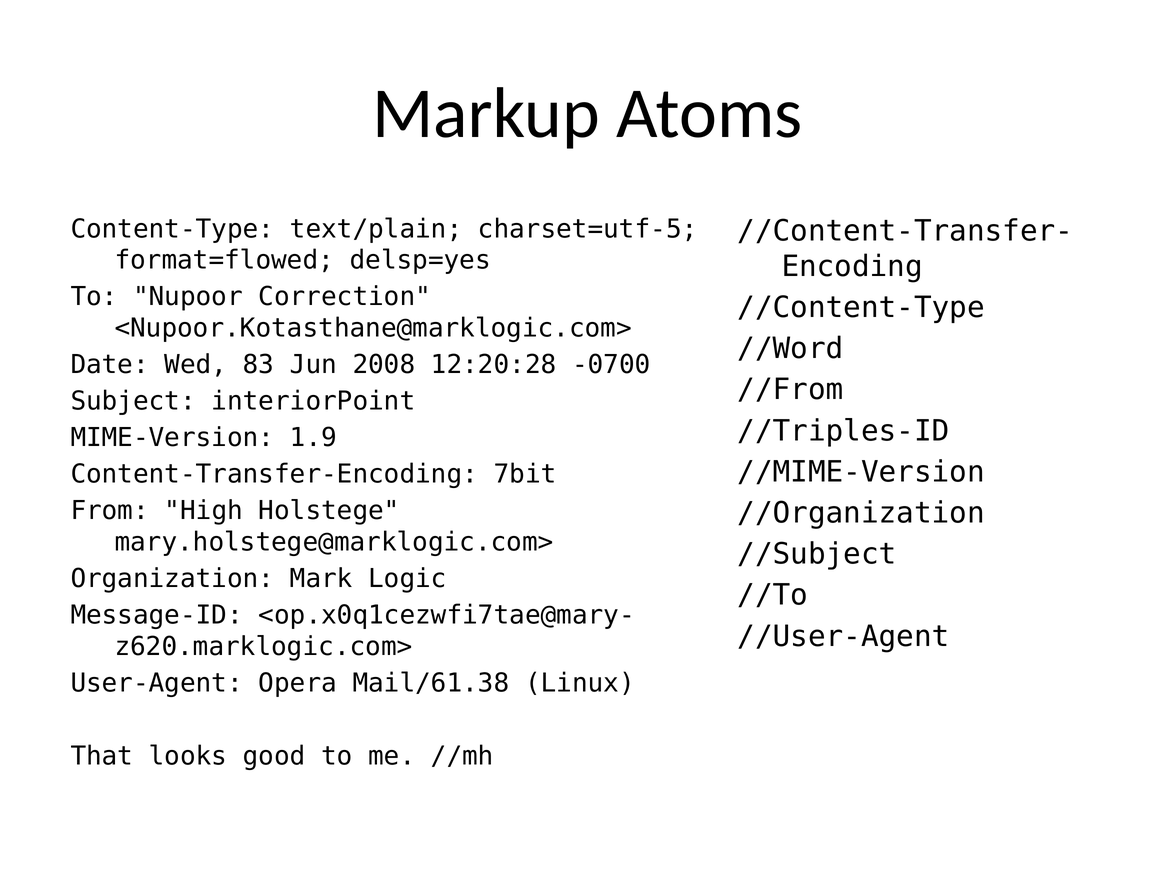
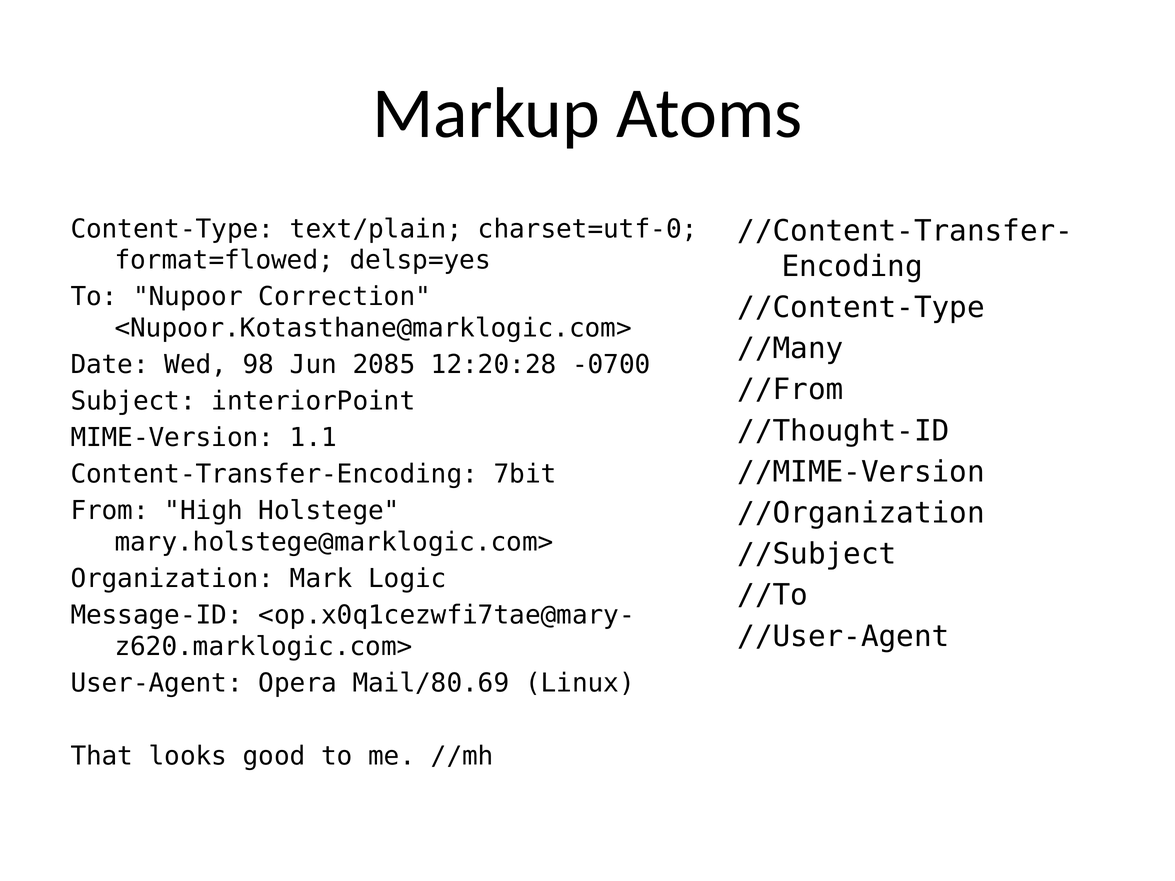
charset=utf-5: charset=utf-5 -> charset=utf-0
//Word: //Word -> //Many
83: 83 -> 98
2008: 2008 -> 2085
//Triples-ID: //Triples-ID -> //Thought-ID
1.9: 1.9 -> 1.1
Mail/61.38: Mail/61.38 -> Mail/80.69
